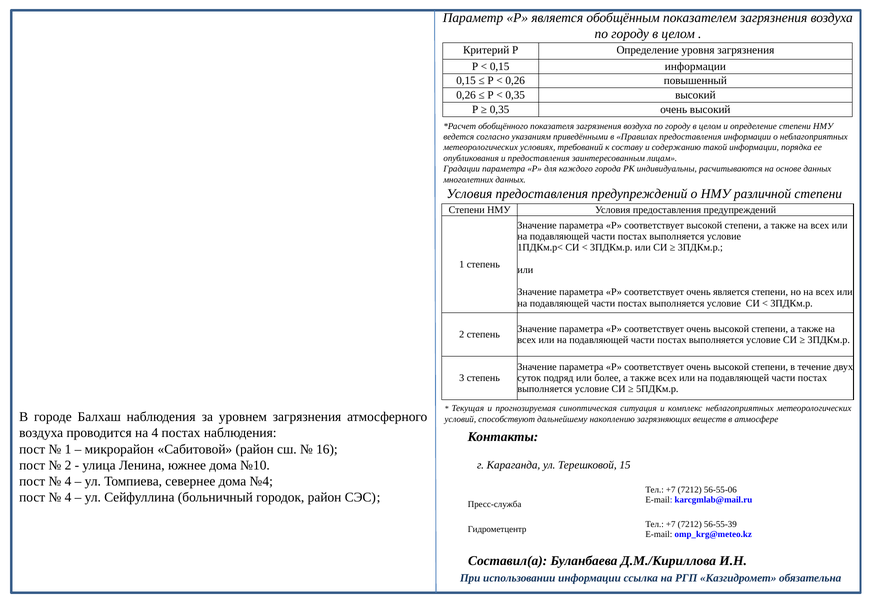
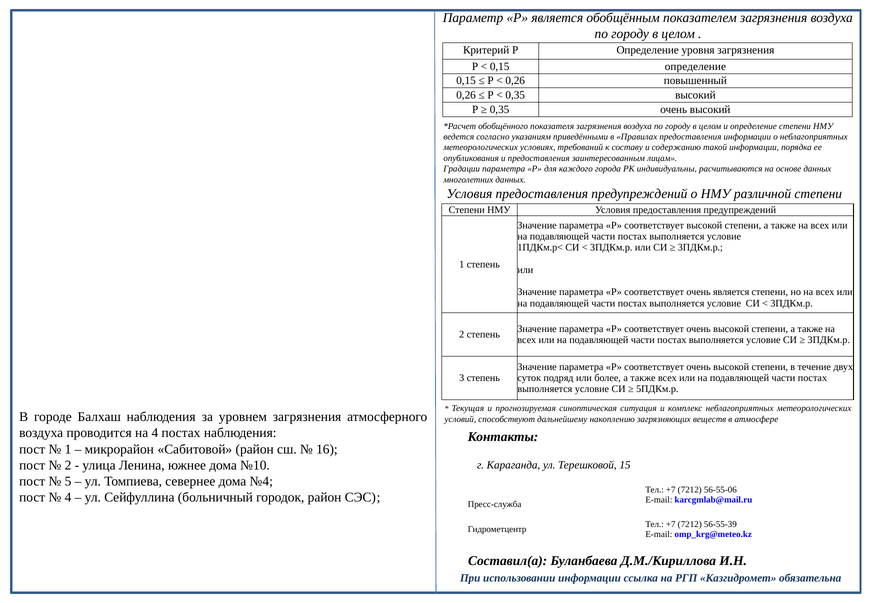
0,15 информации: информации -> определение
4 at (68, 482): 4 -> 5
